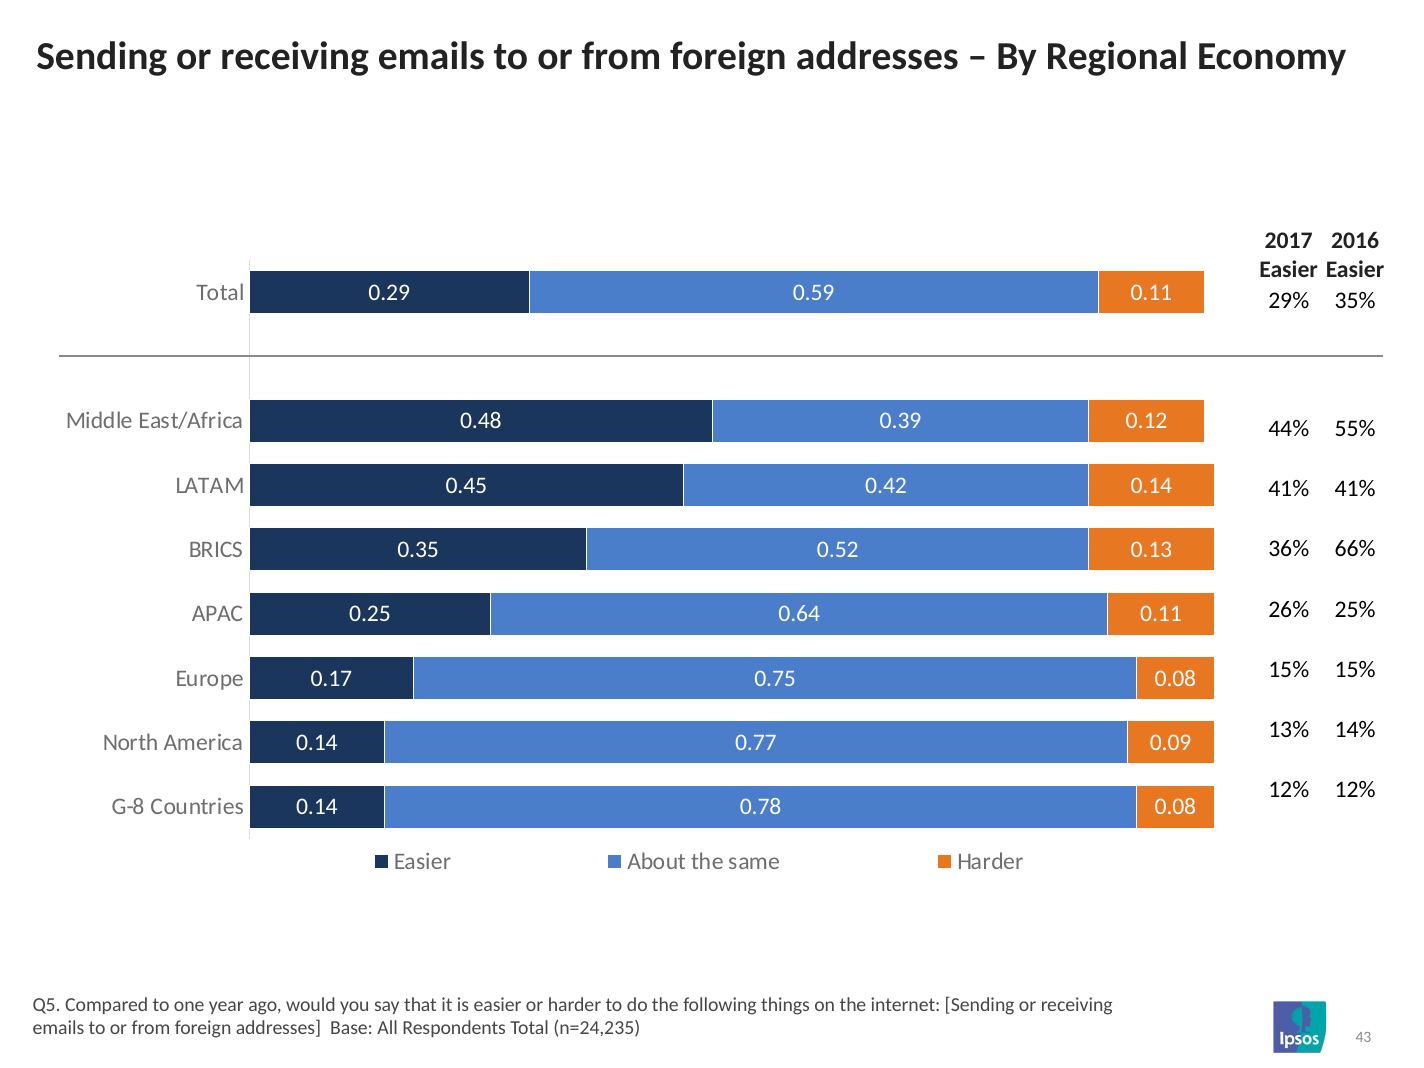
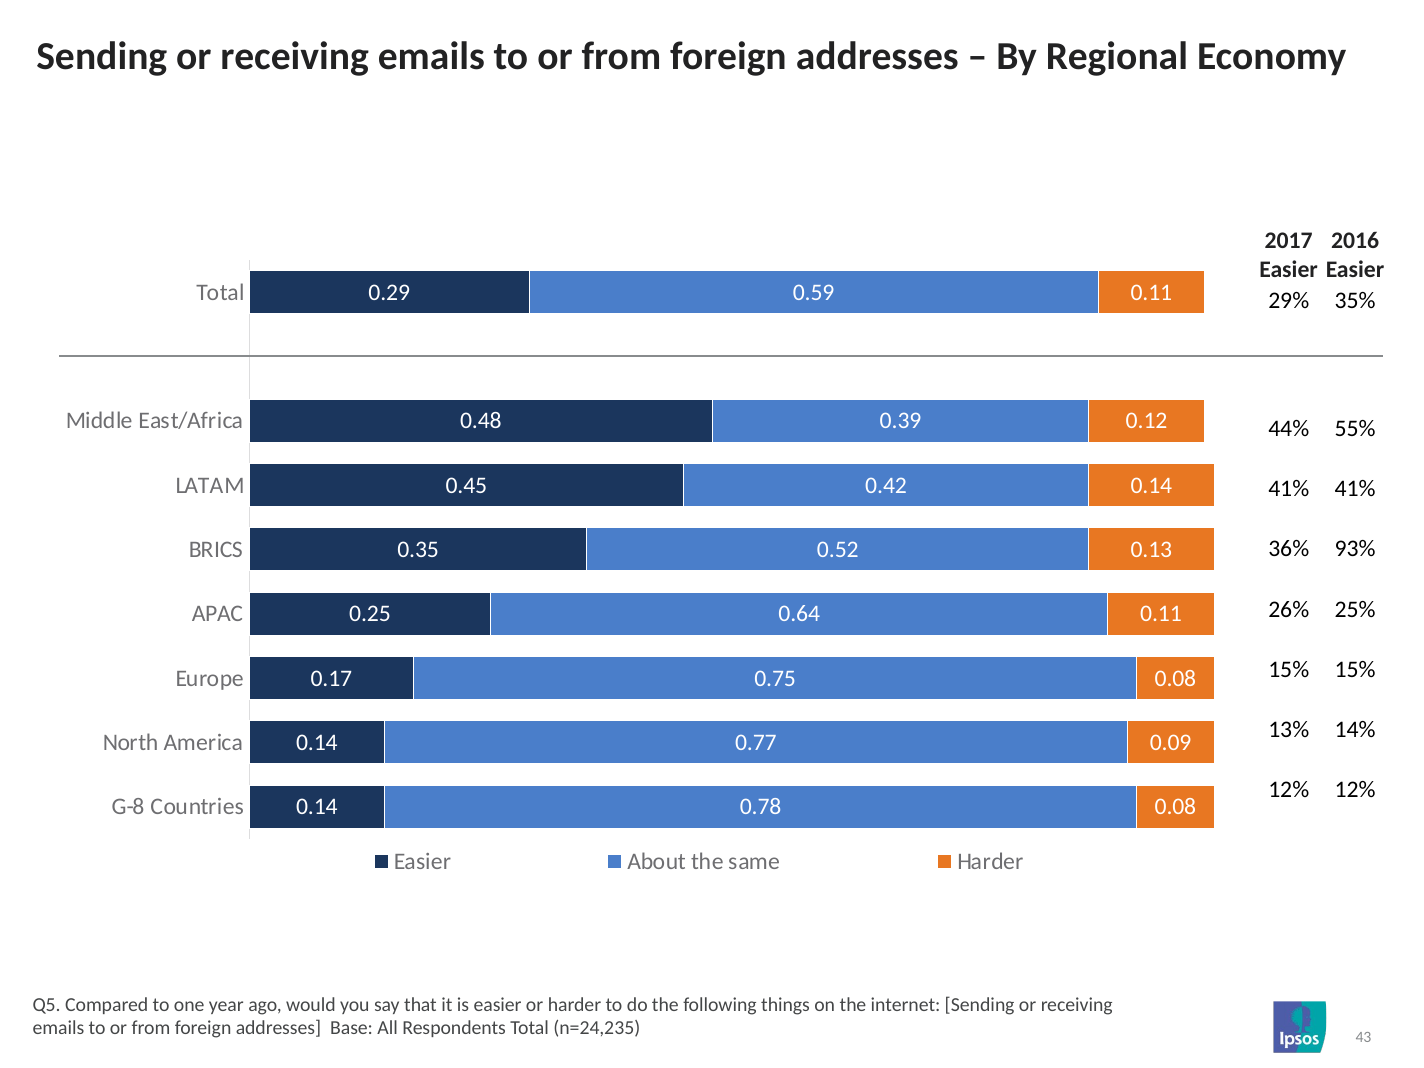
66%: 66% -> 93%
